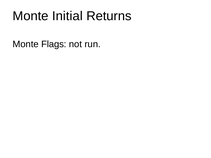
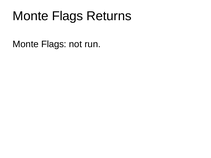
Initial at (67, 16): Initial -> Flags
